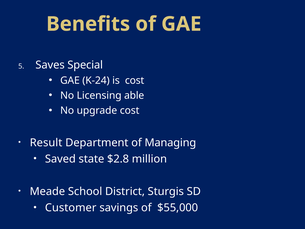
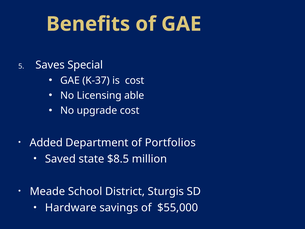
K-24: K-24 -> K-37
Result: Result -> Added
Managing: Managing -> Portfolios
$2.8: $2.8 -> $8.5
Customer: Customer -> Hardware
